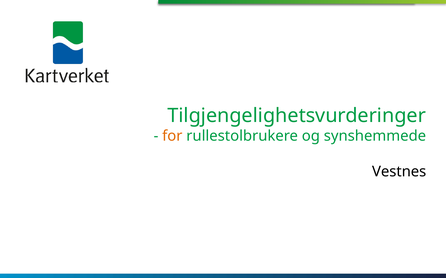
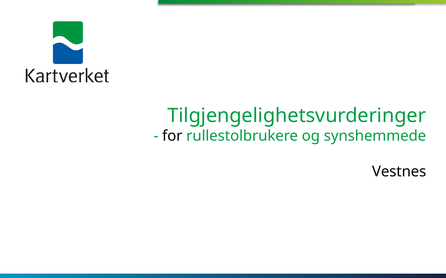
for colour: orange -> black
